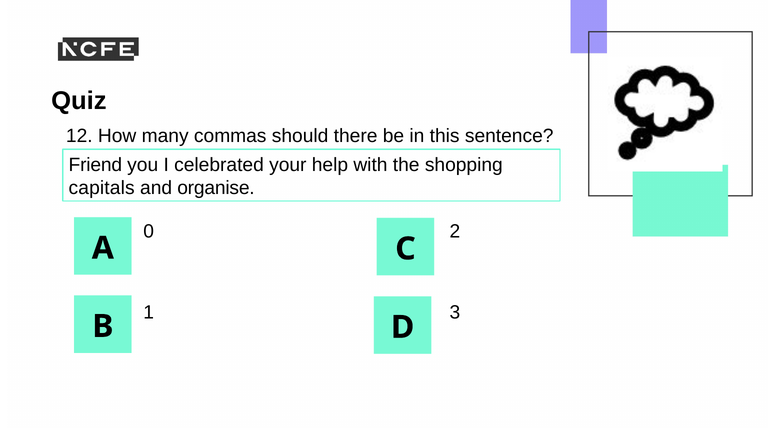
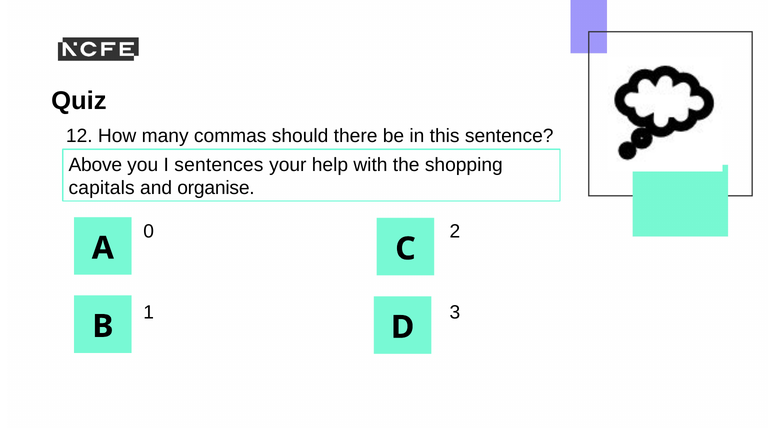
Friend: Friend -> Above
celebrated: celebrated -> sentences
